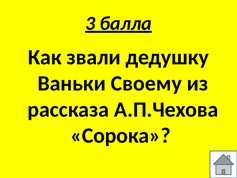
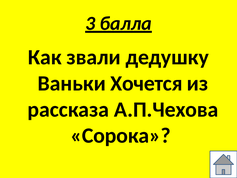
Своему: Своему -> Хочется
